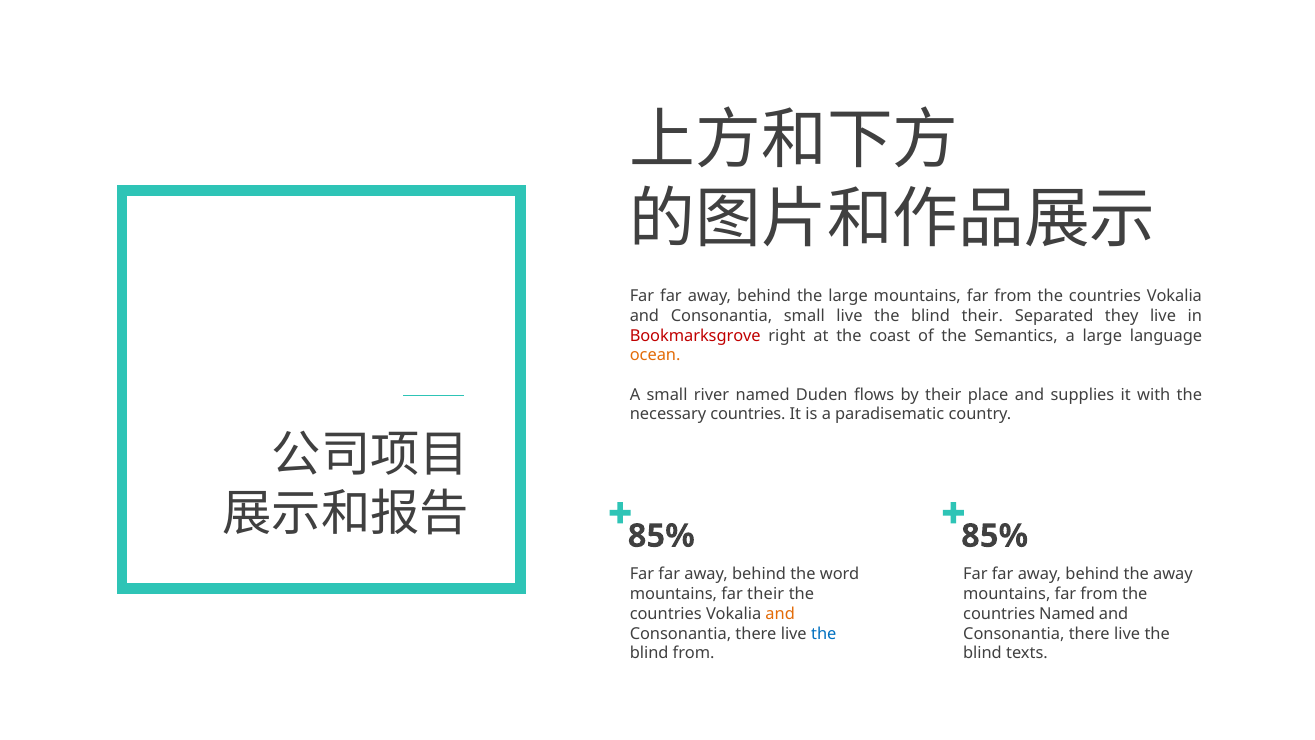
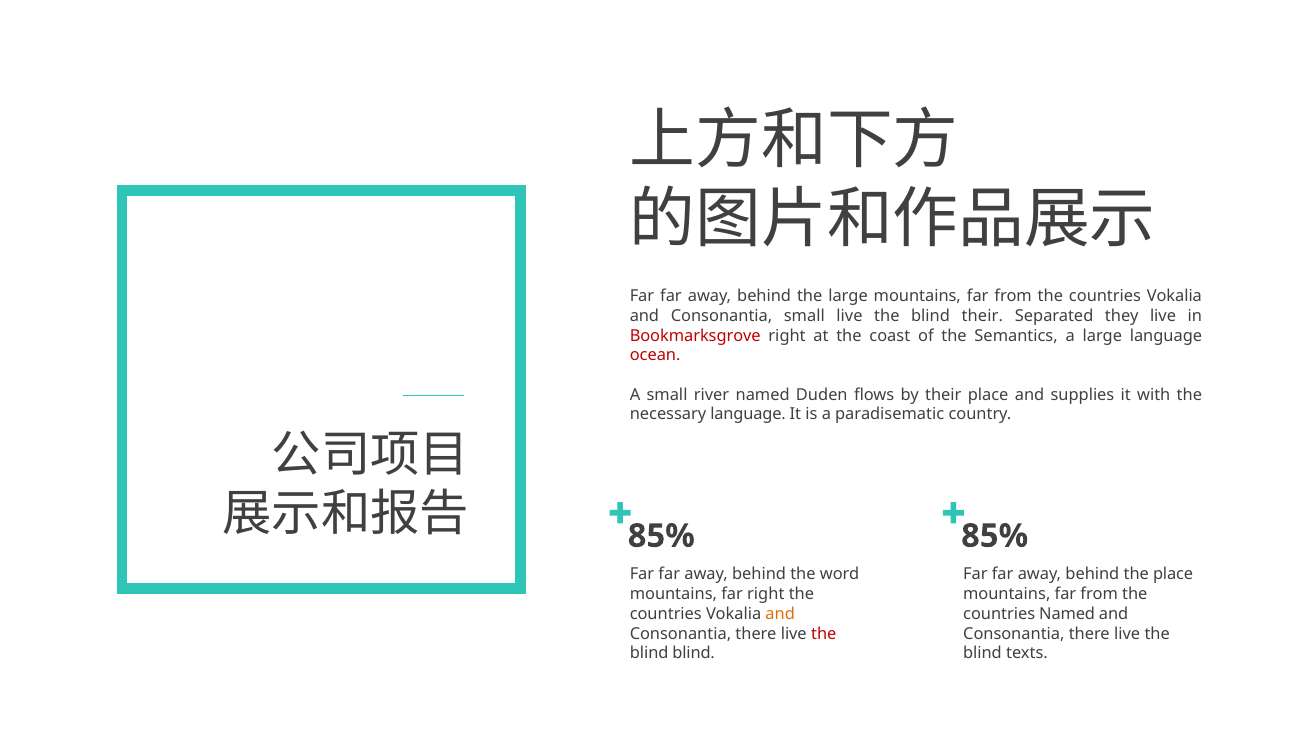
ocean colour: orange -> red
necessary countries: countries -> language
the away: away -> place
far their: their -> right
the at (824, 633) colour: blue -> red
blind from: from -> blind
